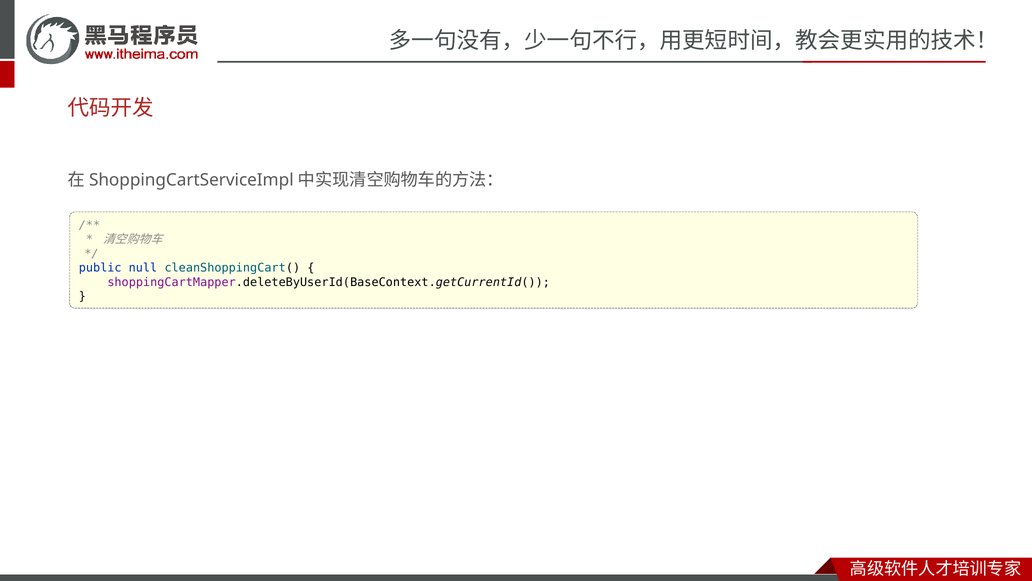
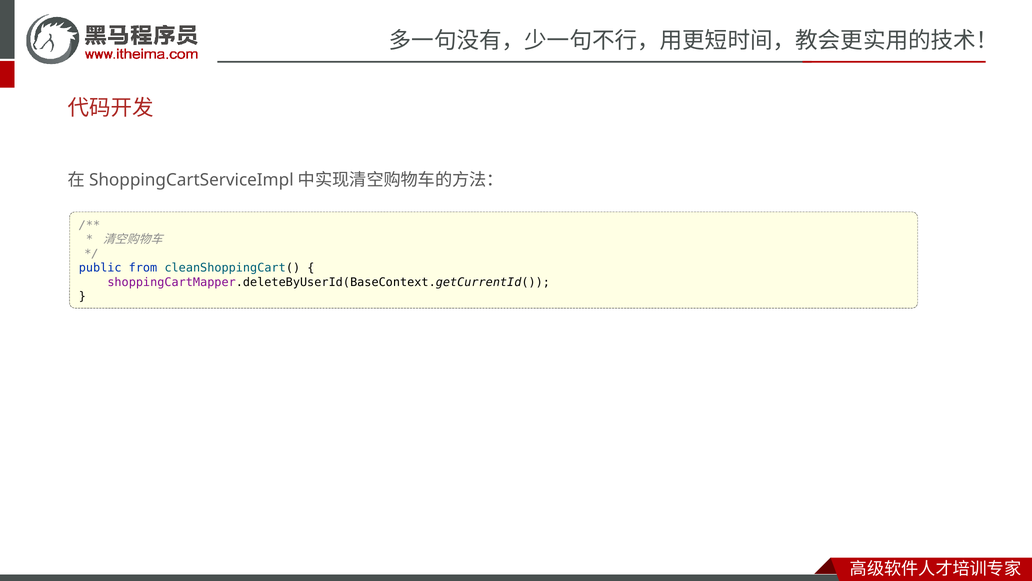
null: null -> from
